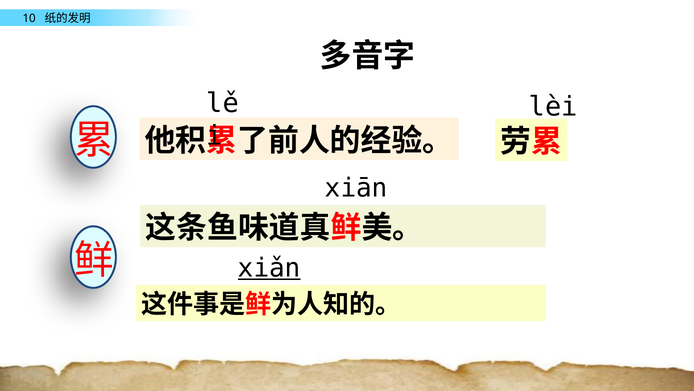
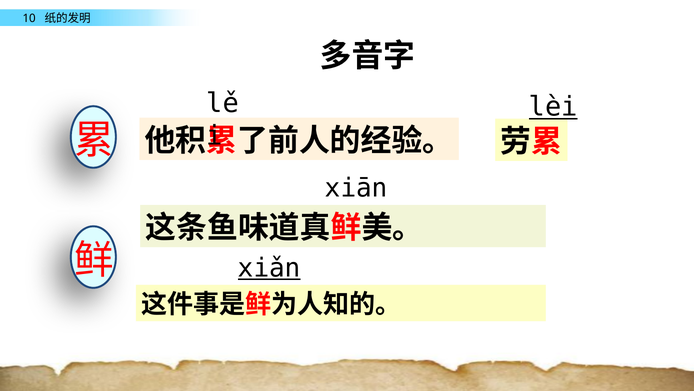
lèi underline: none -> present
